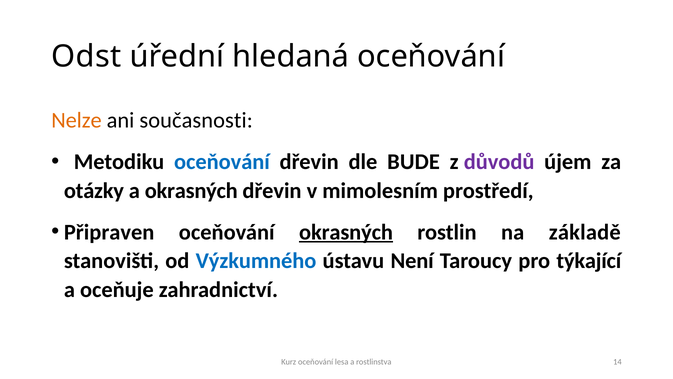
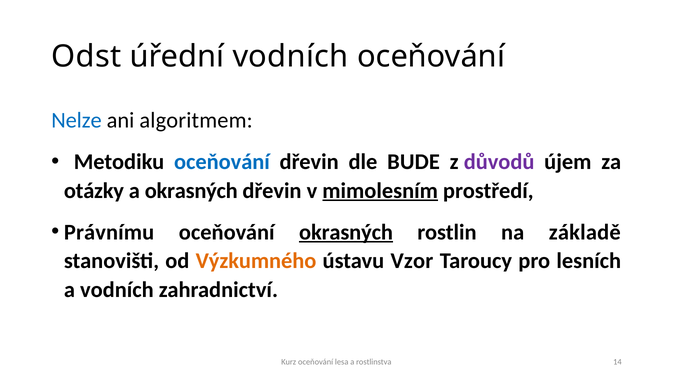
úřední hledaná: hledaná -> vodních
Nelze colour: orange -> blue
současnosti: současnosti -> algoritmem
mimolesním underline: none -> present
Připraven: Připraven -> Právnímu
Výzkumného colour: blue -> orange
Není: Není -> Vzor
týkající: týkající -> lesních
a oceňuje: oceňuje -> vodních
